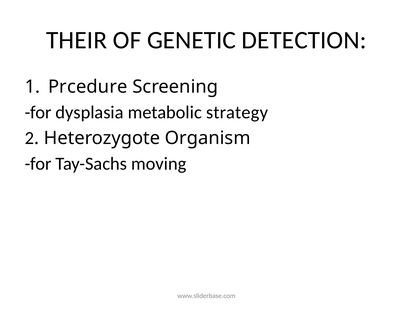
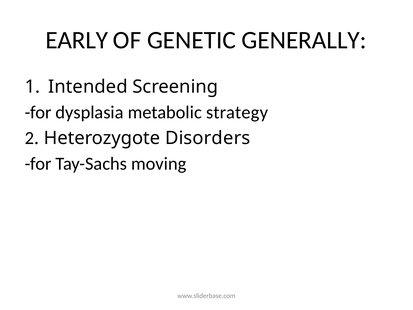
THEIR: THEIR -> EARLY
DETECTION: DETECTION -> GENERALLY
Prcedure: Prcedure -> Intended
Organism: Organism -> Disorders
